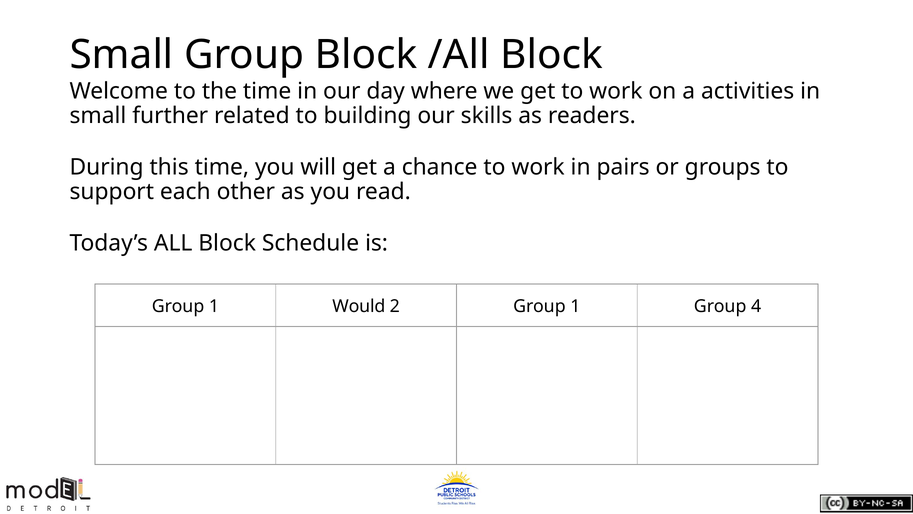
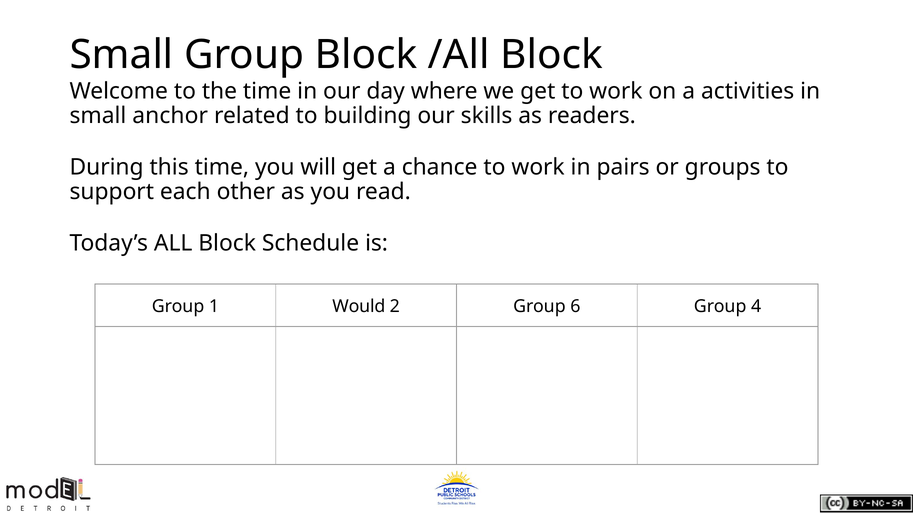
further: further -> anchor
2 Group 1: 1 -> 6
